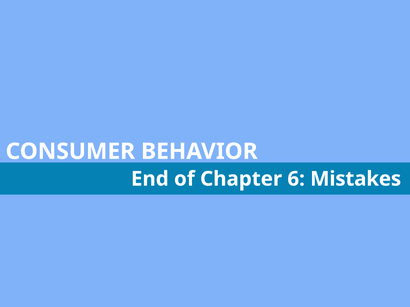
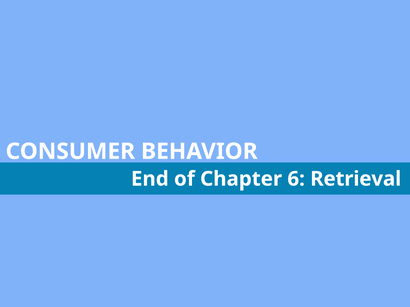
Mistakes: Mistakes -> Retrieval
